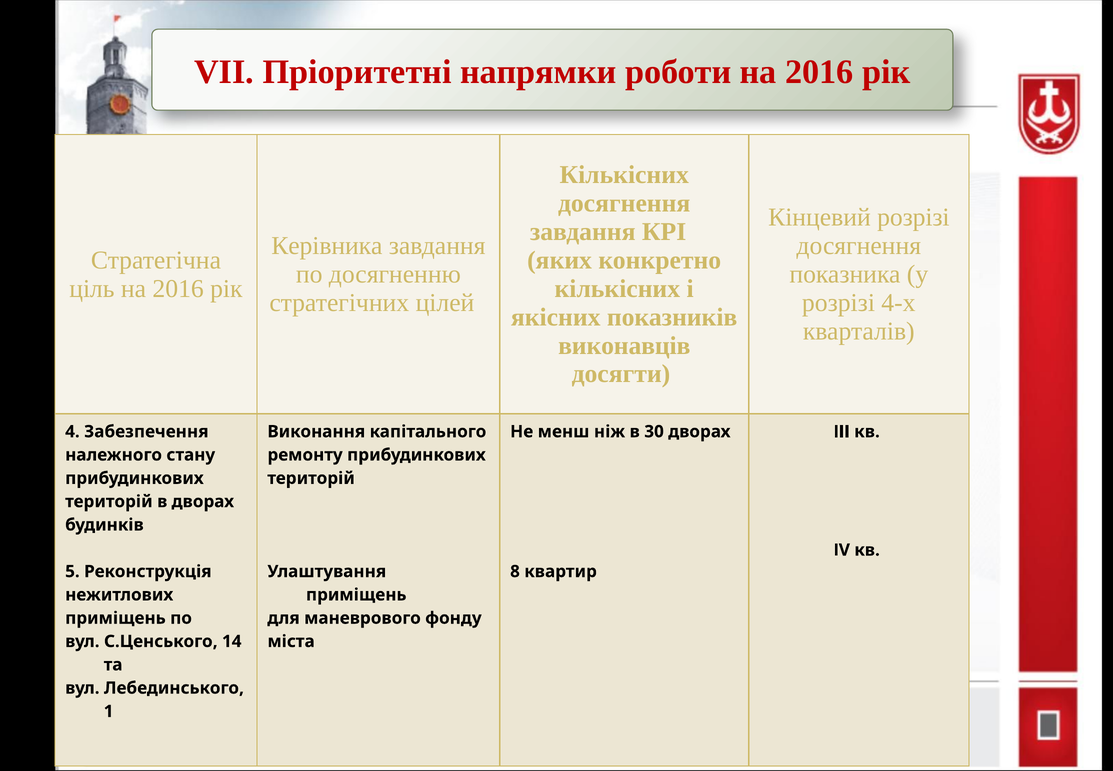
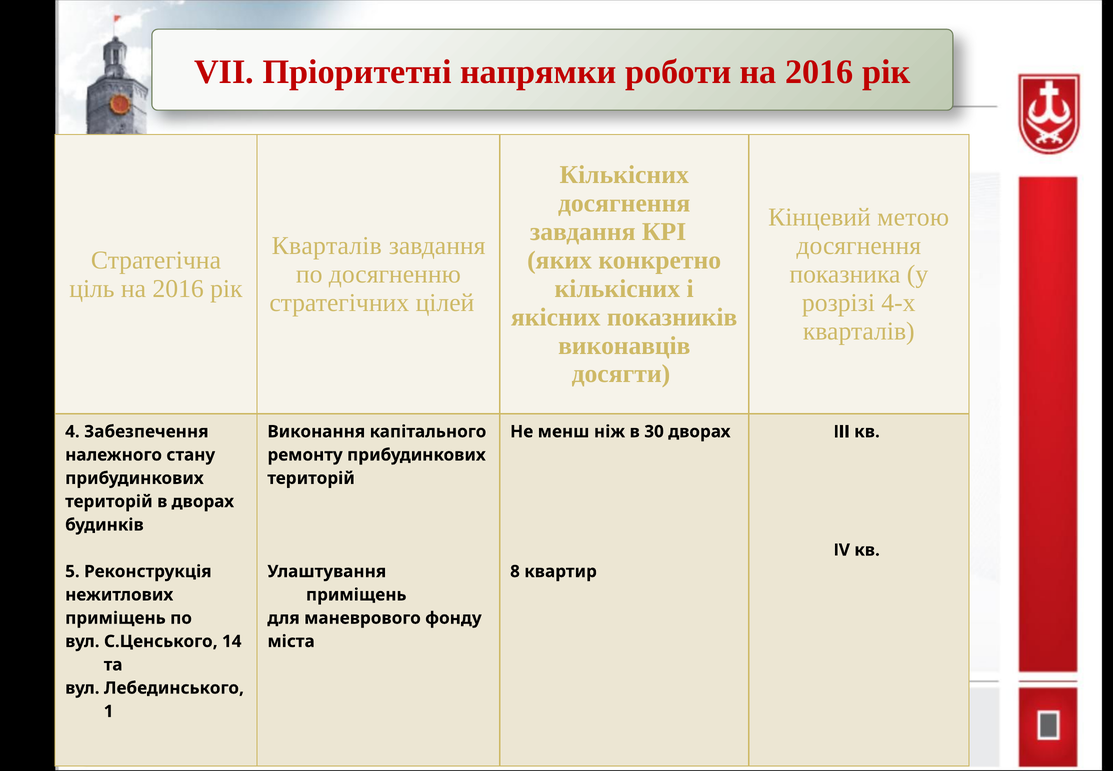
Кінцевий розрізі: розрізі -> метою
Керівника at (327, 246): Керівника -> Кварталів
